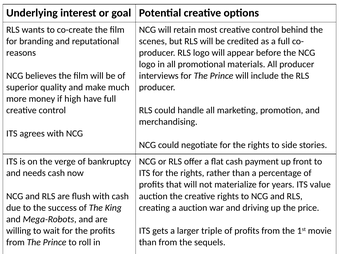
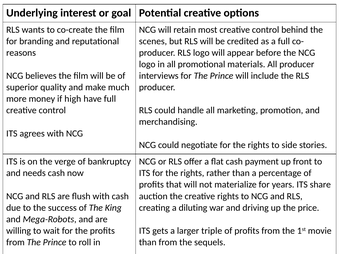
value: value -> share
a auction: auction -> diluting
